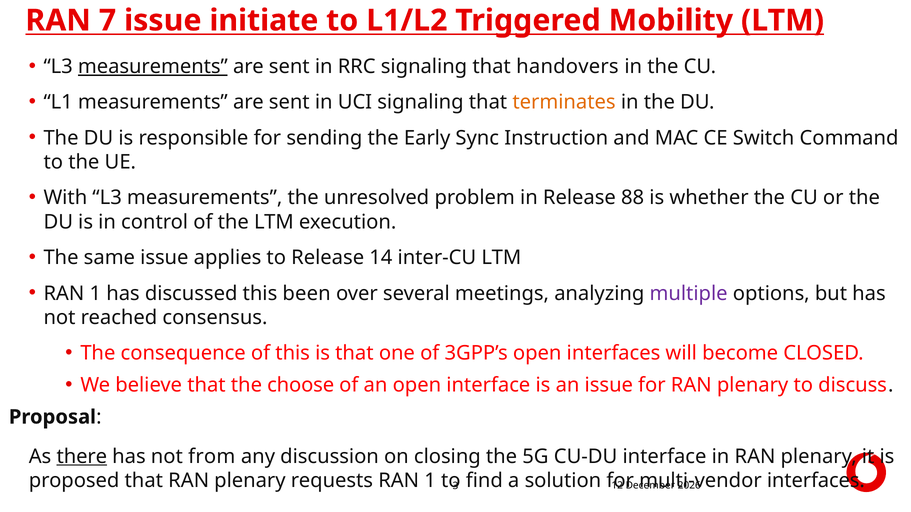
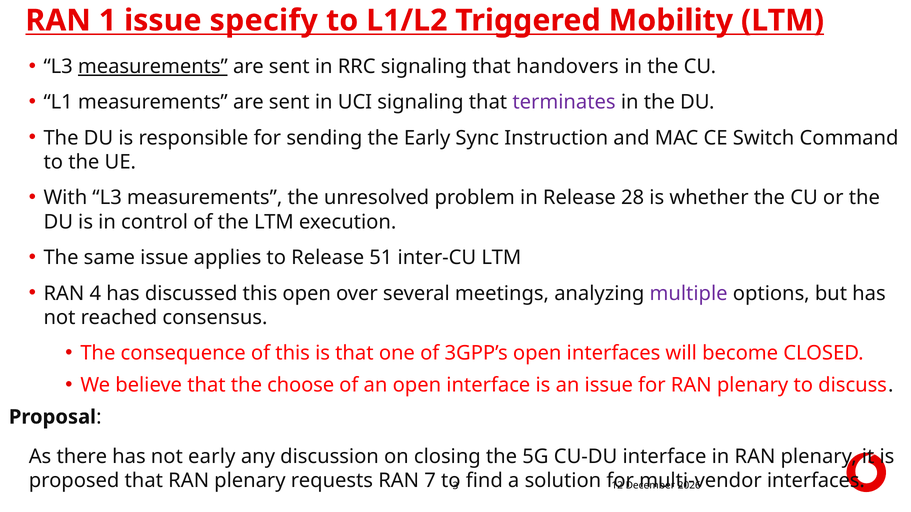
7: 7 -> 1
initiate: initiate -> specify
terminates colour: orange -> purple
88: 88 -> 28
14: 14 -> 51
1 at (95, 294): 1 -> 4
this been: been -> open
there underline: present -> none
not from: from -> early
requests RAN 1: 1 -> 7
